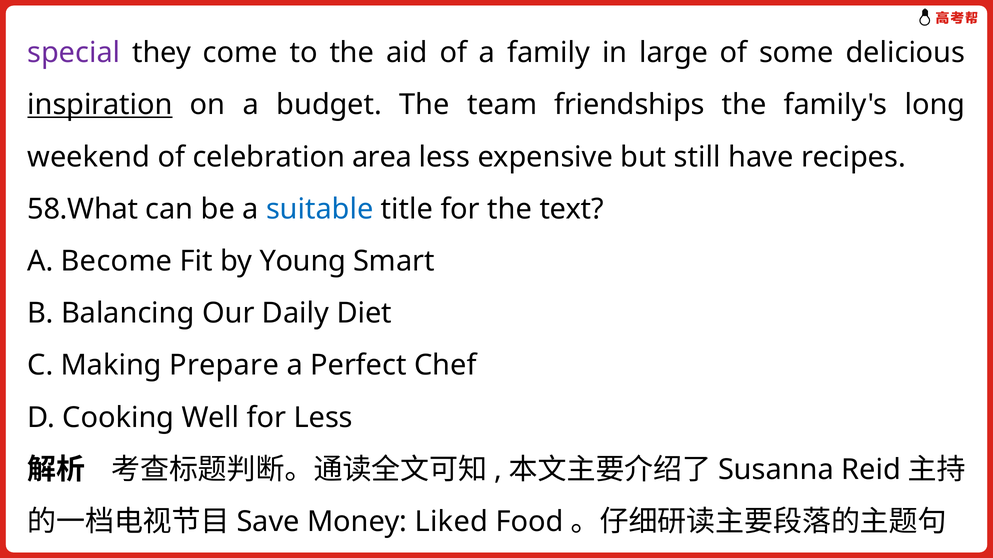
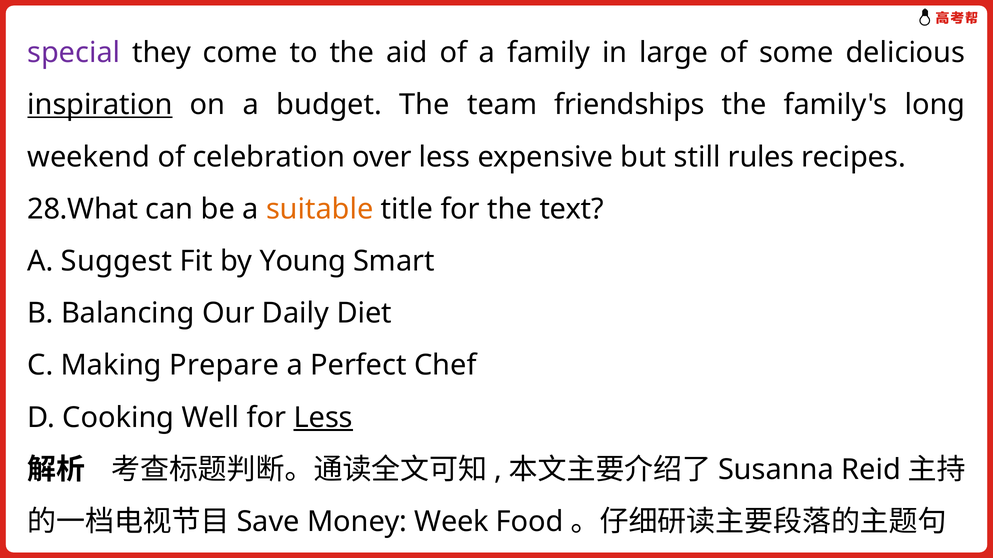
area: area -> over
have: have -> rules
58.What: 58.What -> 28.What
suitable colour: blue -> orange
Become: Become -> Suggest
Less at (323, 418) underline: none -> present
Liked: Liked -> Week
